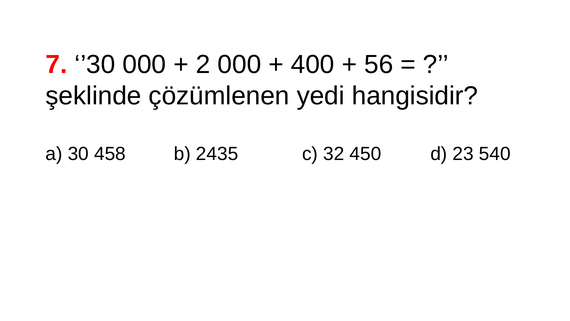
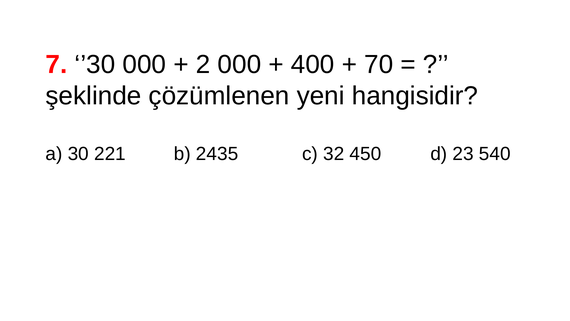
56: 56 -> 70
yedi: yedi -> yeni
458: 458 -> 221
